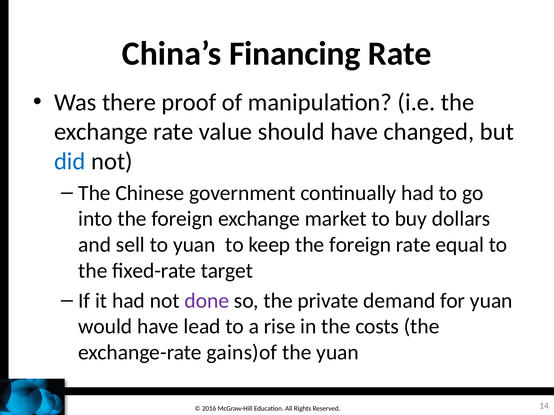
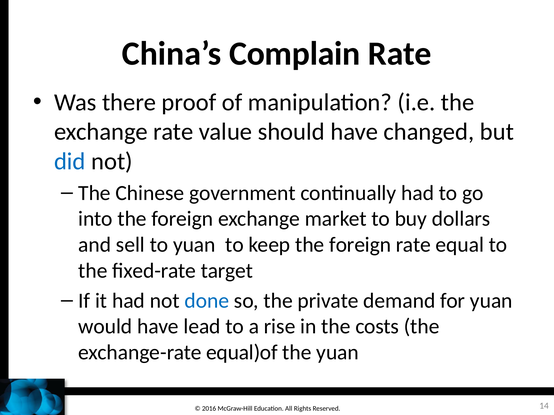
Financing: Financing -> Complain
done colour: purple -> blue
gains)of: gains)of -> equal)of
